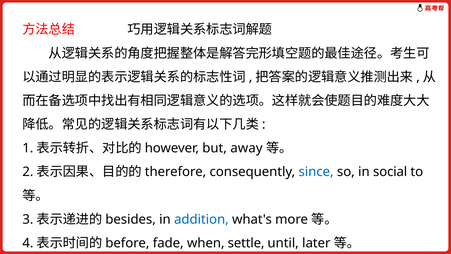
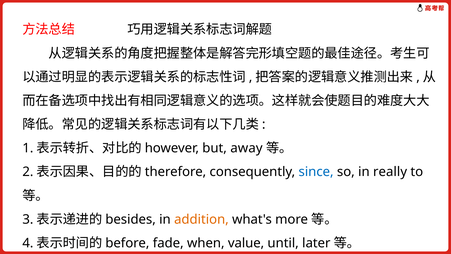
social: social -> really
addition colour: blue -> orange
settle: settle -> value
